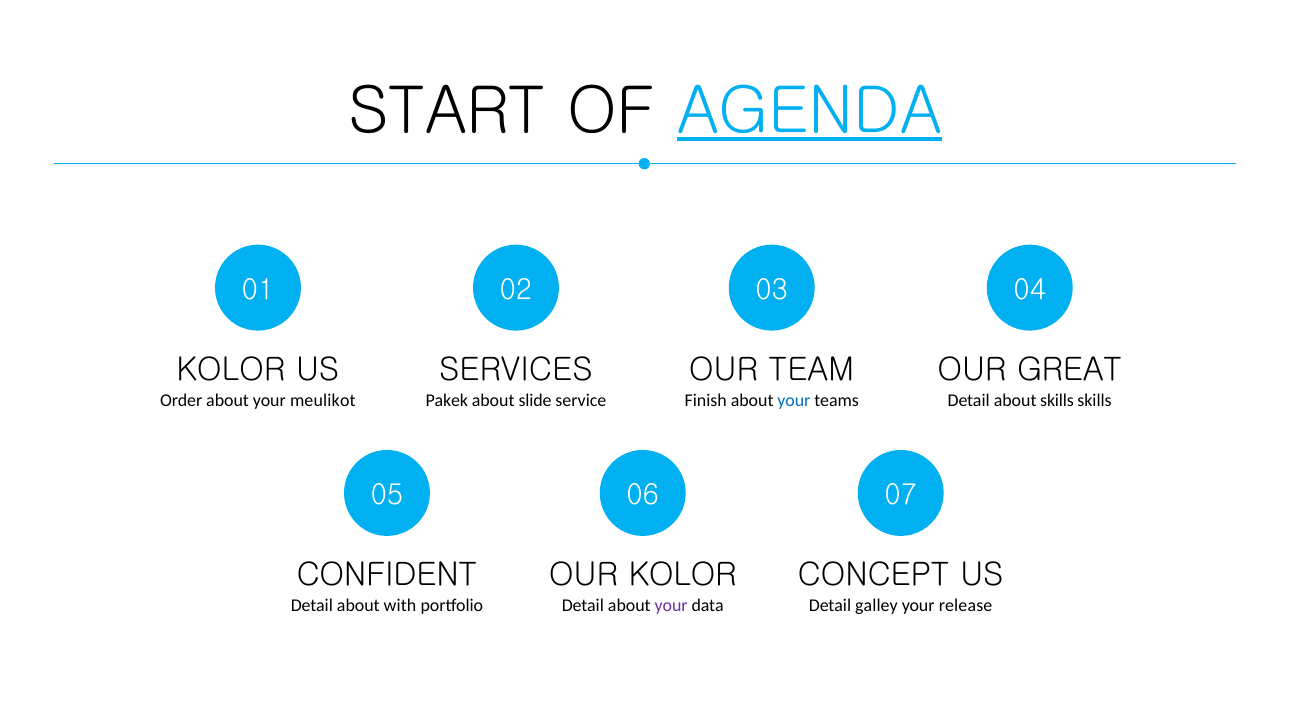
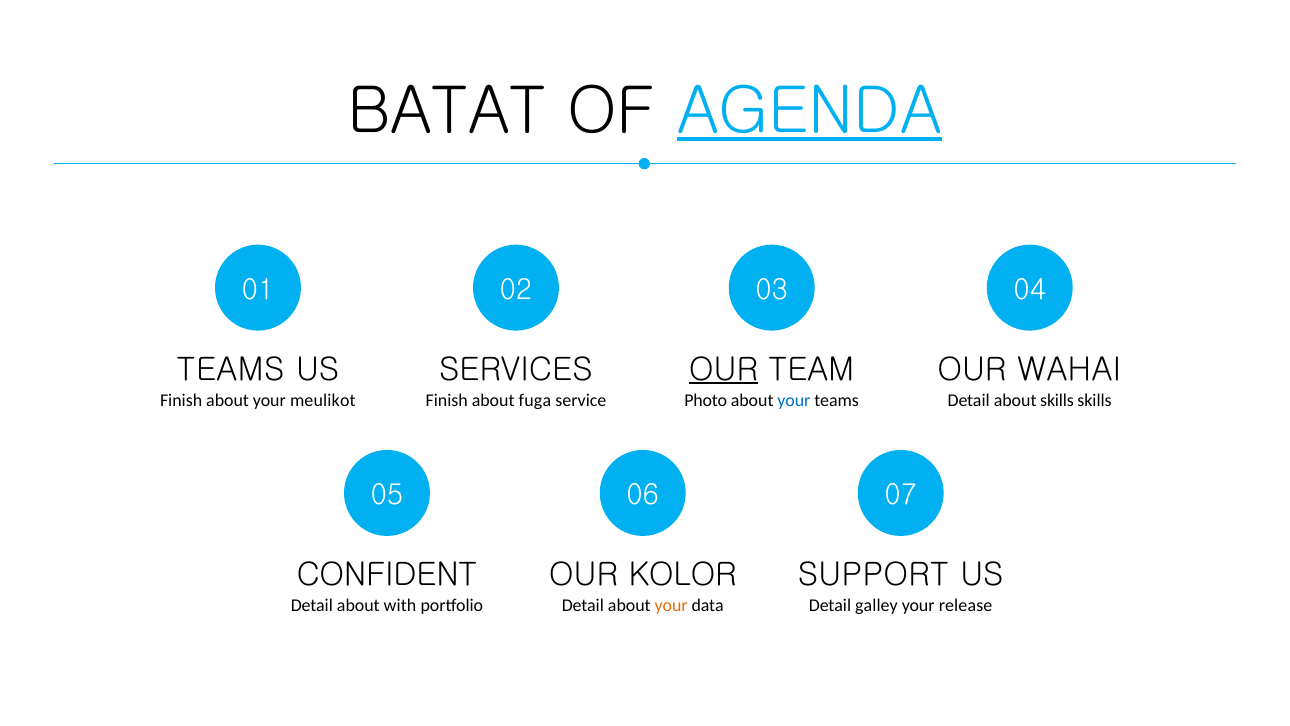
START: START -> BATAT
KOLOR at (231, 369): KOLOR -> TEAMS
OUR at (723, 369) underline: none -> present
GREAT: GREAT -> WAHAI
Order at (181, 400): Order -> Finish
Pakek at (447, 400): Pakek -> Finish
slide: slide -> fuga
Finish: Finish -> Photo
CONCEPT: CONCEPT -> SUPPORT
your at (671, 605) colour: purple -> orange
